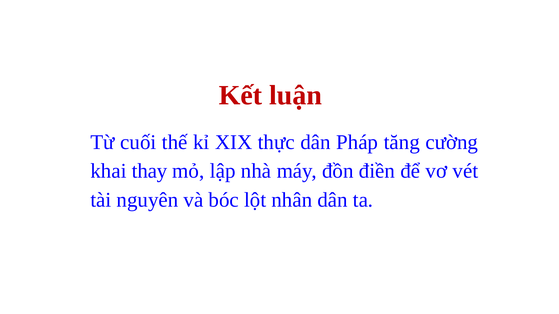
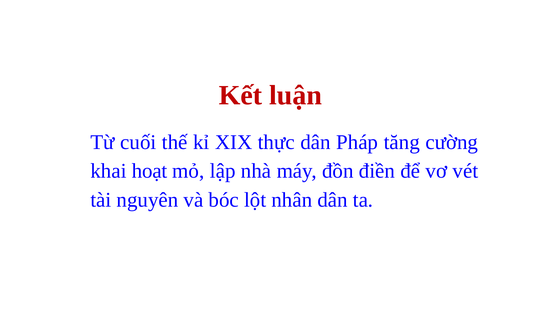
thay: thay -> hoạt
